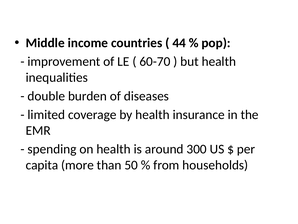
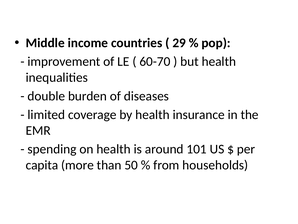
44: 44 -> 29
300: 300 -> 101
